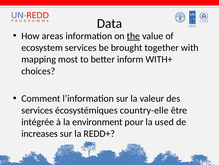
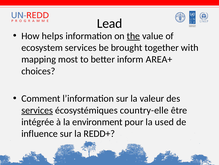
Data: Data -> Lead
areas: areas -> helps
WITH+: WITH+ -> AREA+
services at (37, 110) underline: none -> present
increases: increases -> influence
